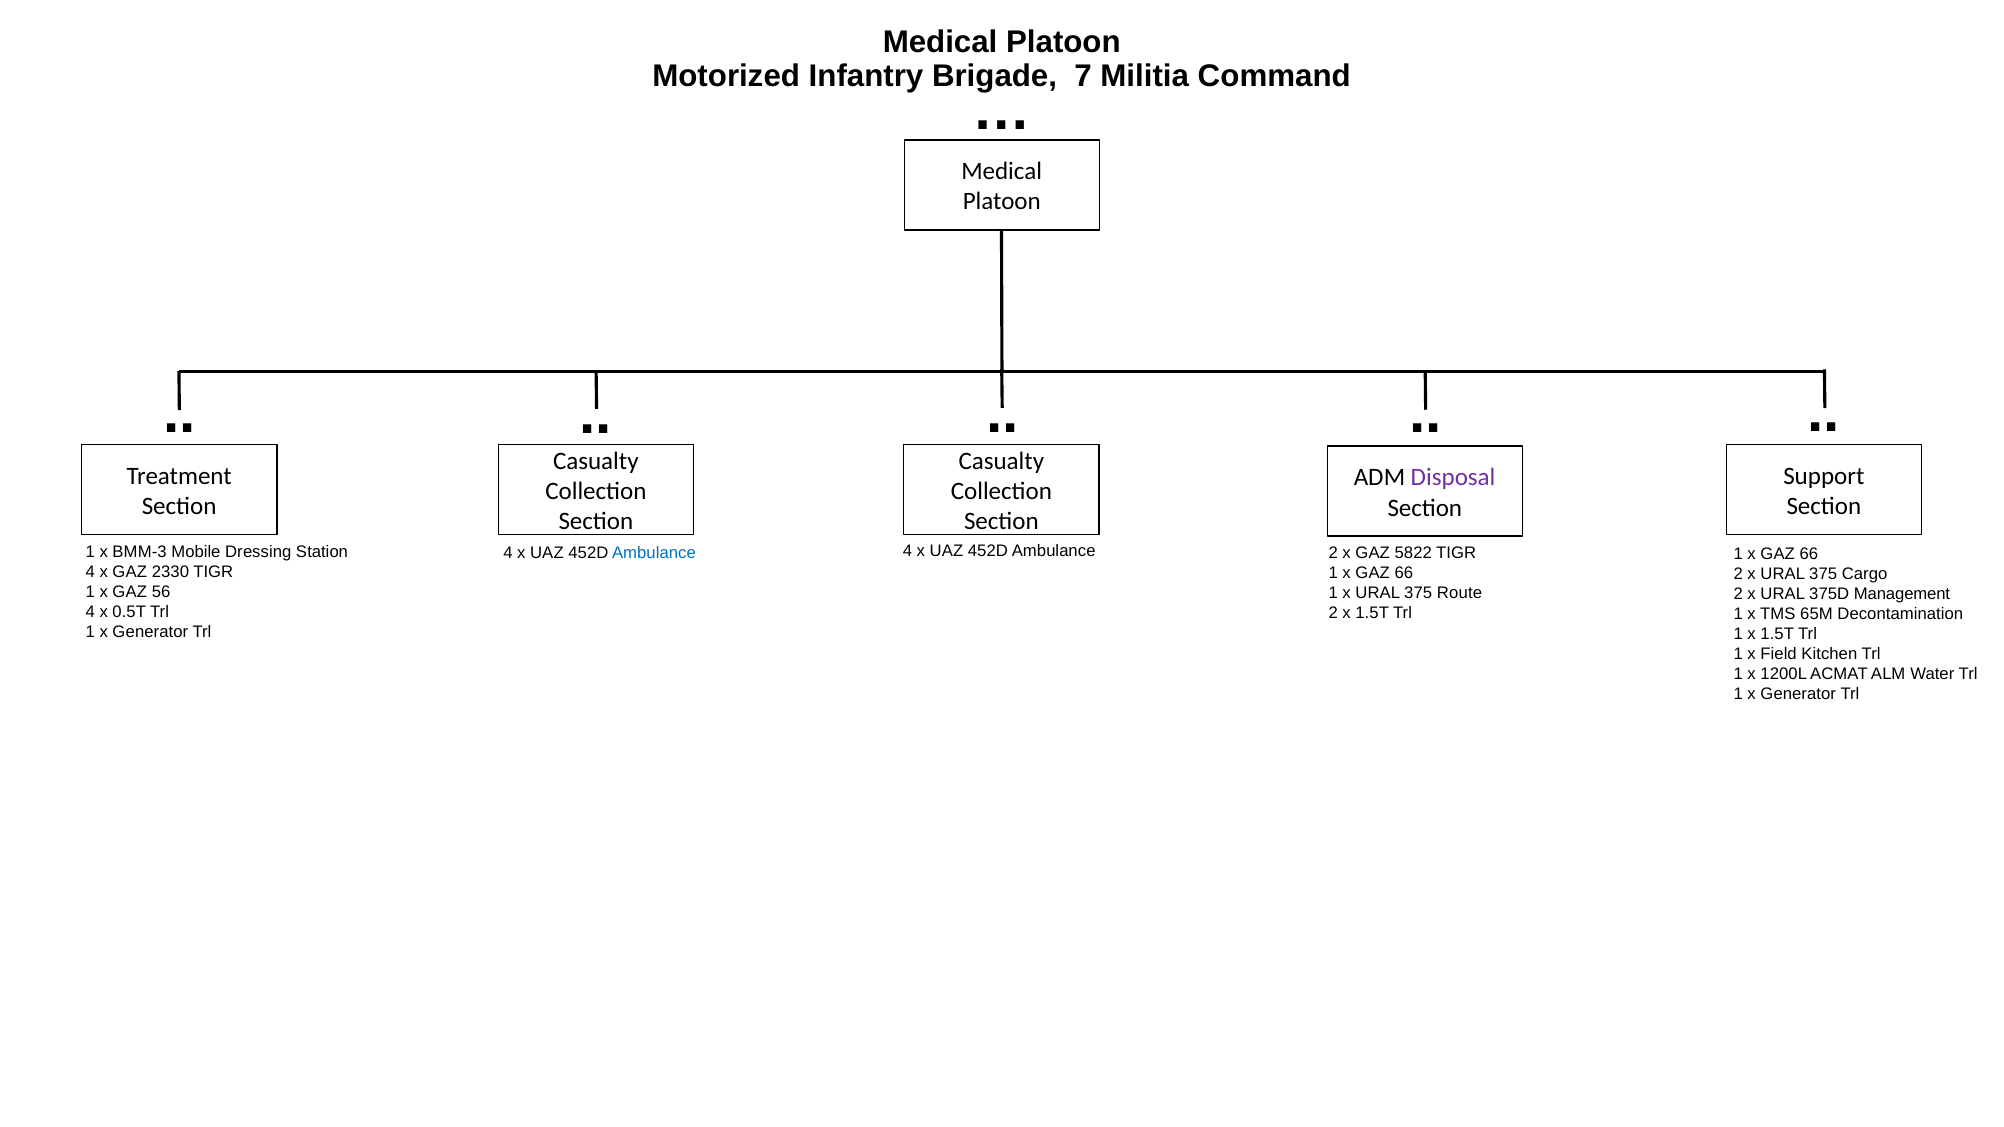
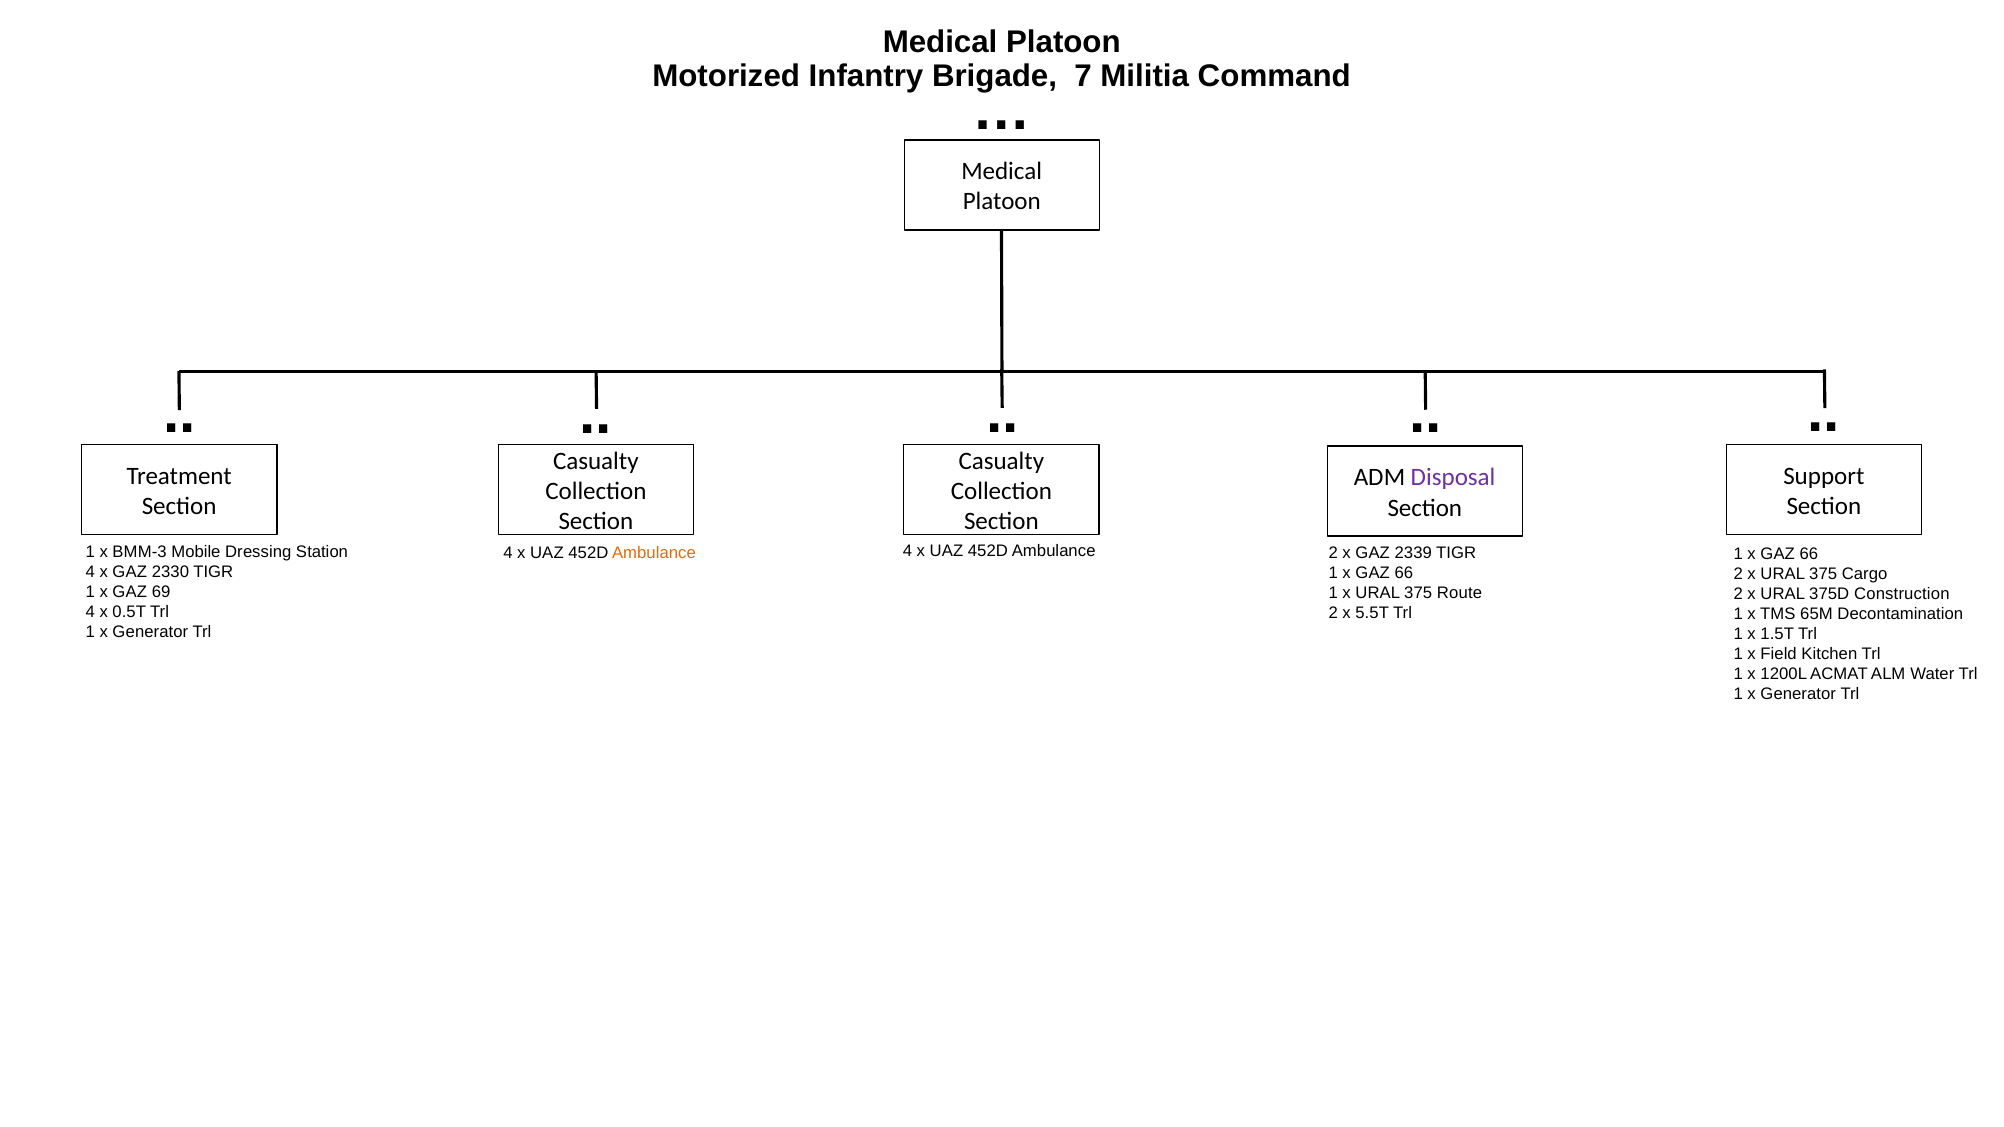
5822: 5822 -> 2339
Ambulance at (654, 553) colour: blue -> orange
56: 56 -> 69
Management: Management -> Construction
2 x 1.5T: 1.5T -> 5.5T
